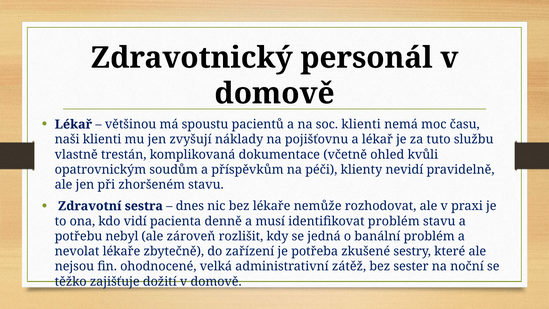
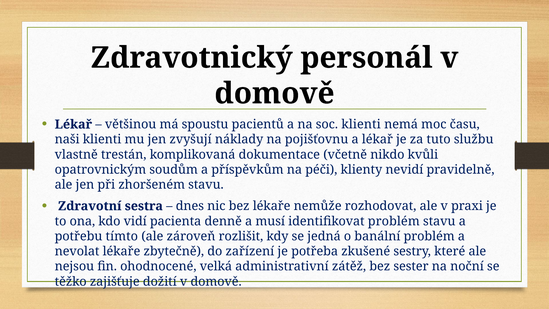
ohled: ohled -> nikdo
nebyl: nebyl -> tímto
